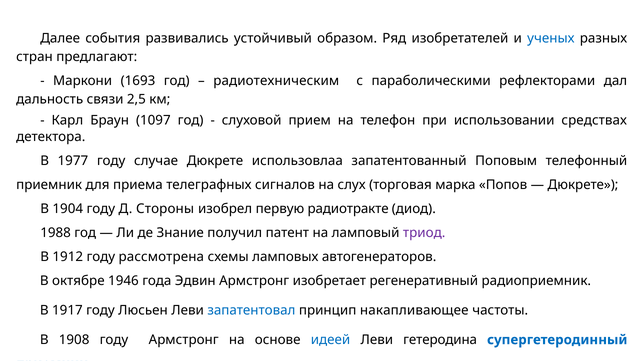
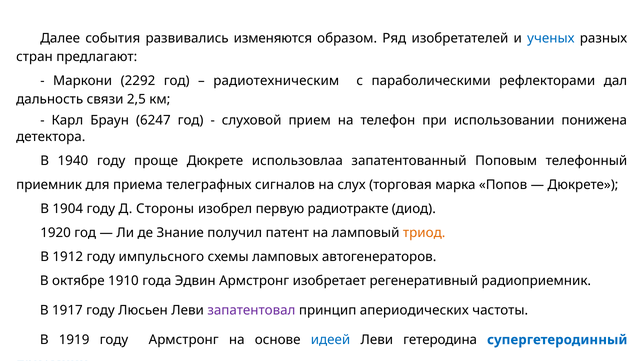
устойчивый: устойчивый -> изменяются
1693: 1693 -> 2292
1097: 1097 -> 6247
средствах: средствах -> понижена
1977: 1977 -> 1940
случае: случае -> проще
1988: 1988 -> 1920
триод colour: purple -> orange
рассмотрена: рассмотрена -> импульсного
1946: 1946 -> 1910
запатентовал colour: blue -> purple
накапливающее: накапливающее -> апериодических
1908: 1908 -> 1919
